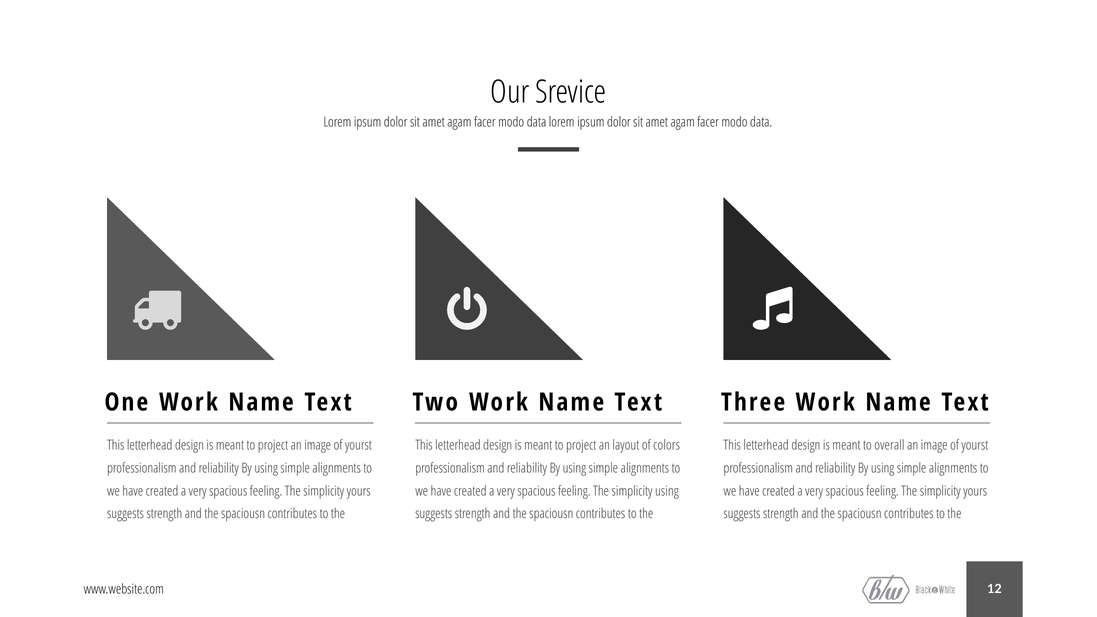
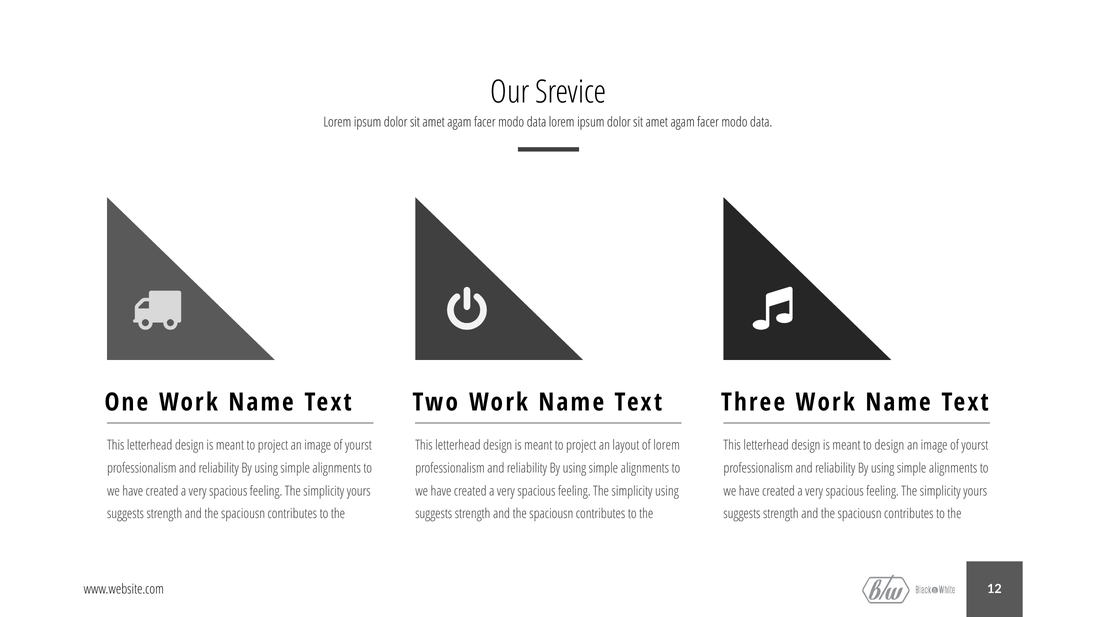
of colors: colors -> lorem
to overall: overall -> design
